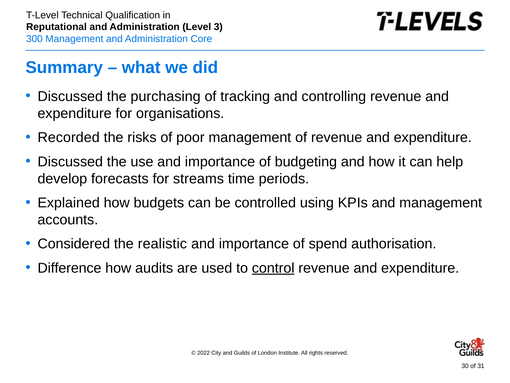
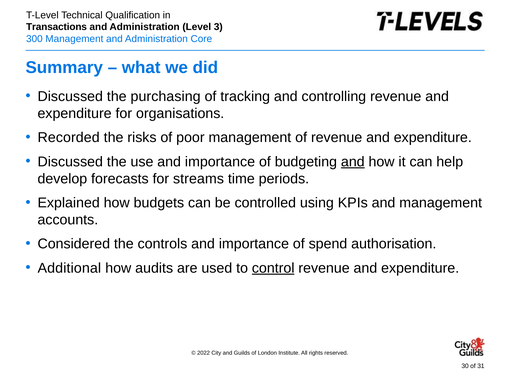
Reputational: Reputational -> Transactions
and at (353, 161) underline: none -> present
realistic: realistic -> controls
Difference: Difference -> Additional
